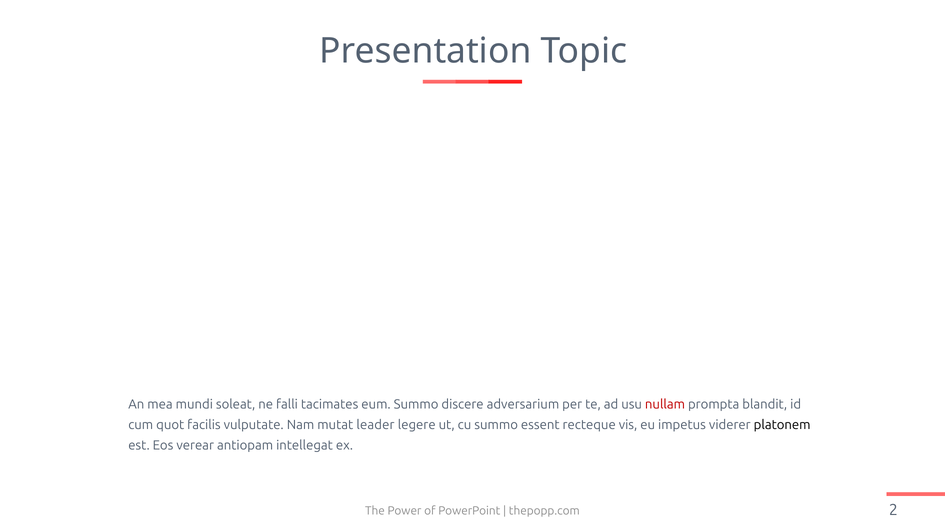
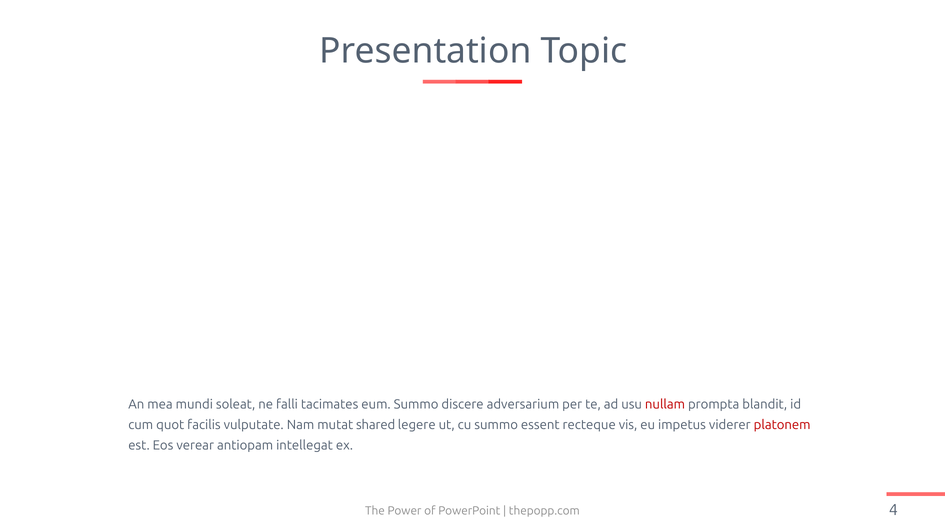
leader: leader -> shared
platonem colour: black -> red
2: 2 -> 4
